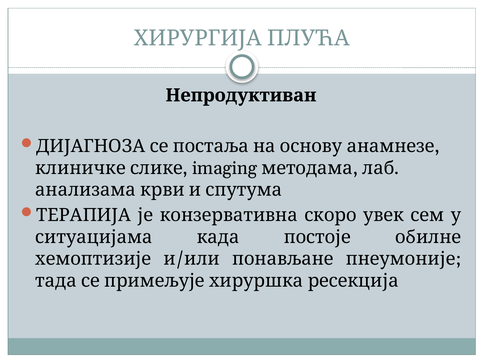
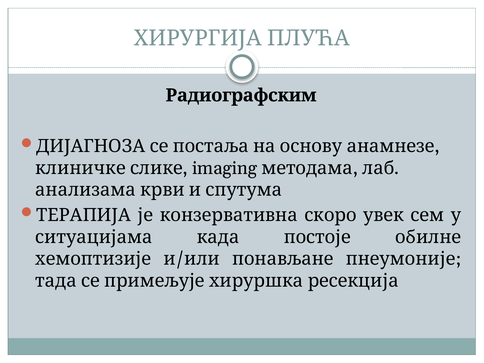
Непродуктиван: Непродуктиван -> Радиографским
